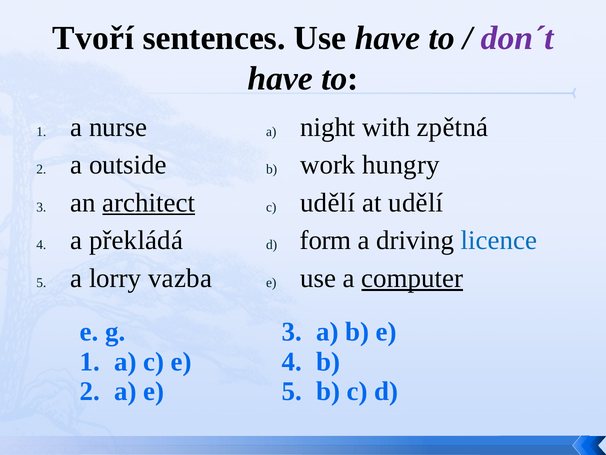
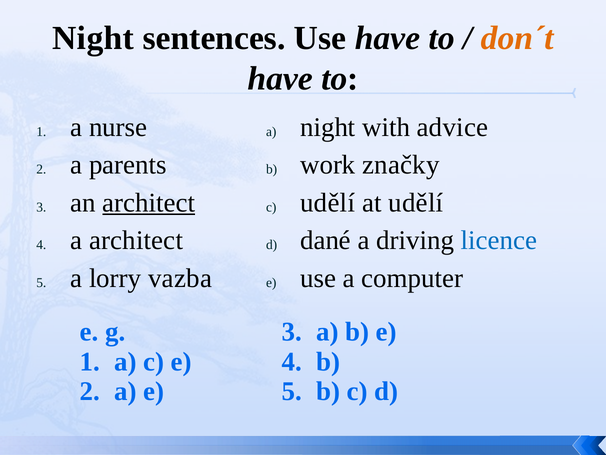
Tvoří at (93, 38): Tvoří -> Night
don´t colour: purple -> orange
zpětná: zpětná -> advice
outside: outside -> parents
hungry: hungry -> značky
a překládá: překládá -> architect
form: form -> dané
computer underline: present -> none
